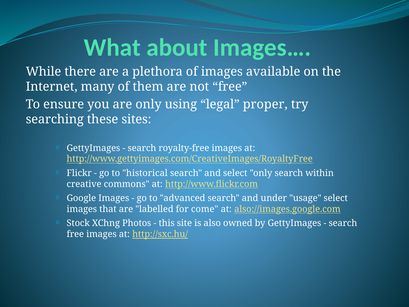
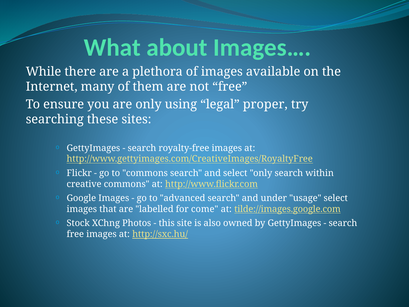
to historical: historical -> commons
also://images.google.com: also://images.google.com -> tilde://images.google.com
